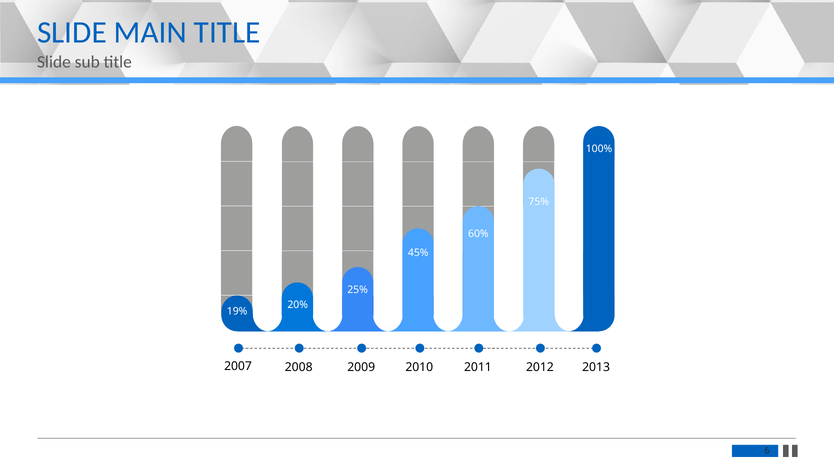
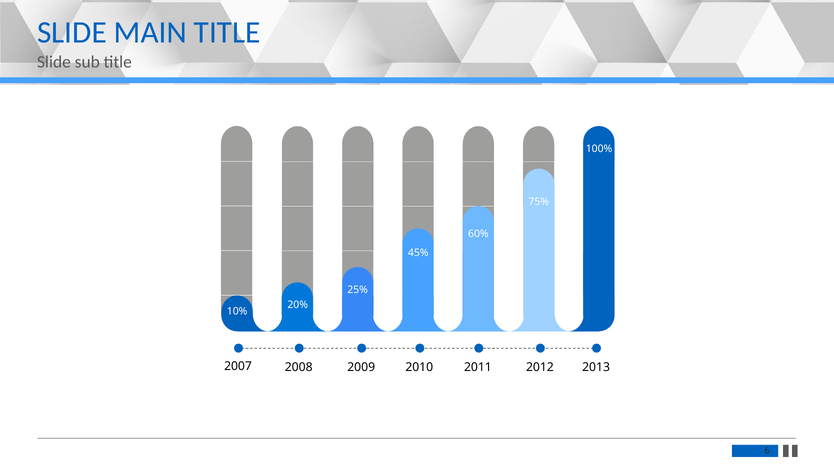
19%: 19% -> 10%
